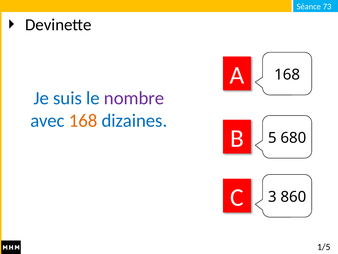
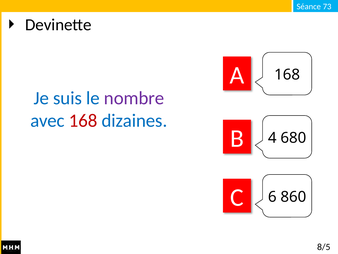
168 at (83, 120) colour: orange -> red
5: 5 -> 4
3: 3 -> 6
1/5: 1/5 -> 8/5
